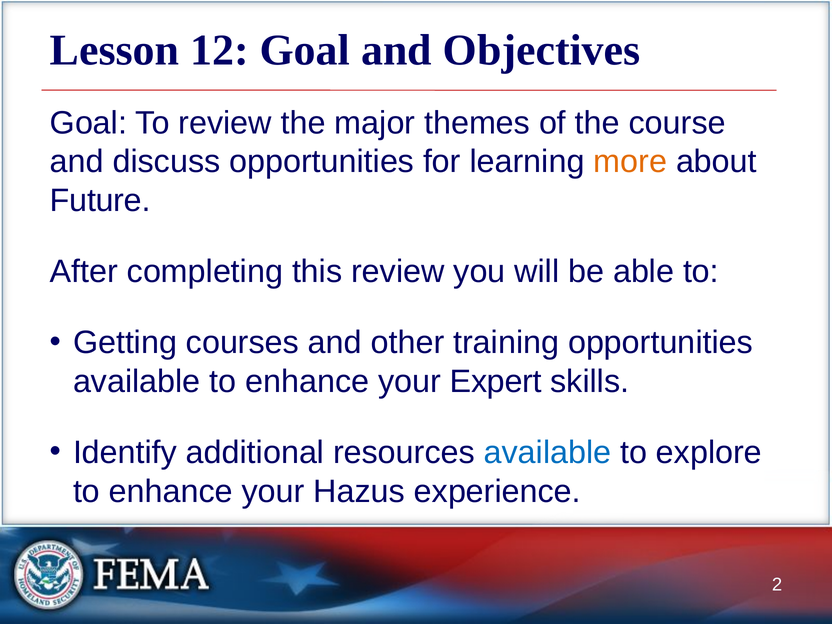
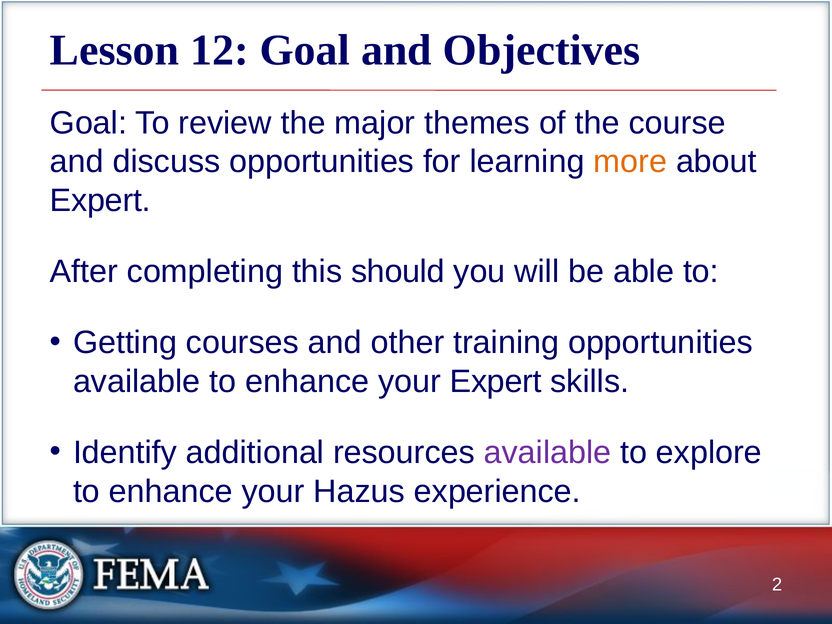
Future at (100, 200): Future -> Expert
this review: review -> should
available at (548, 453) colour: blue -> purple
